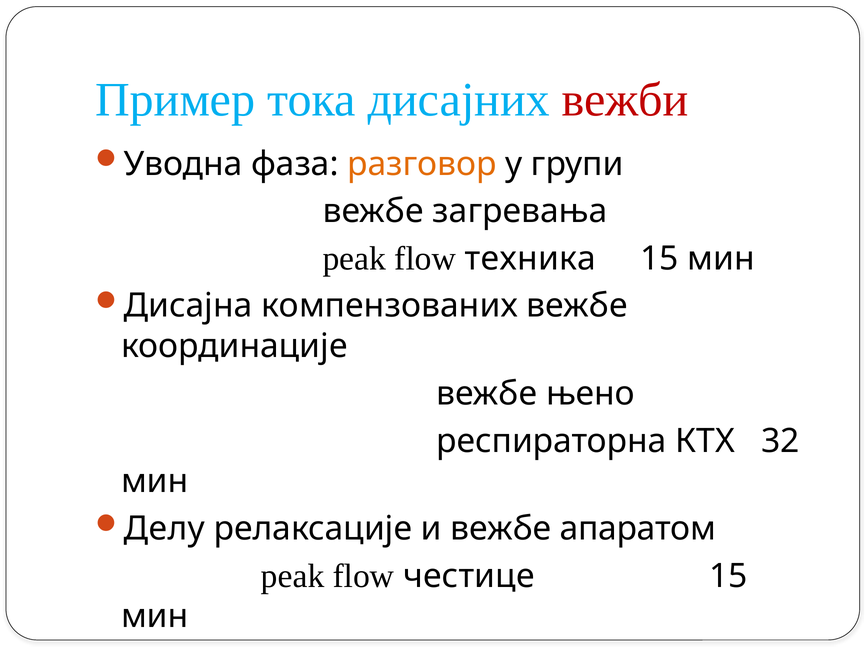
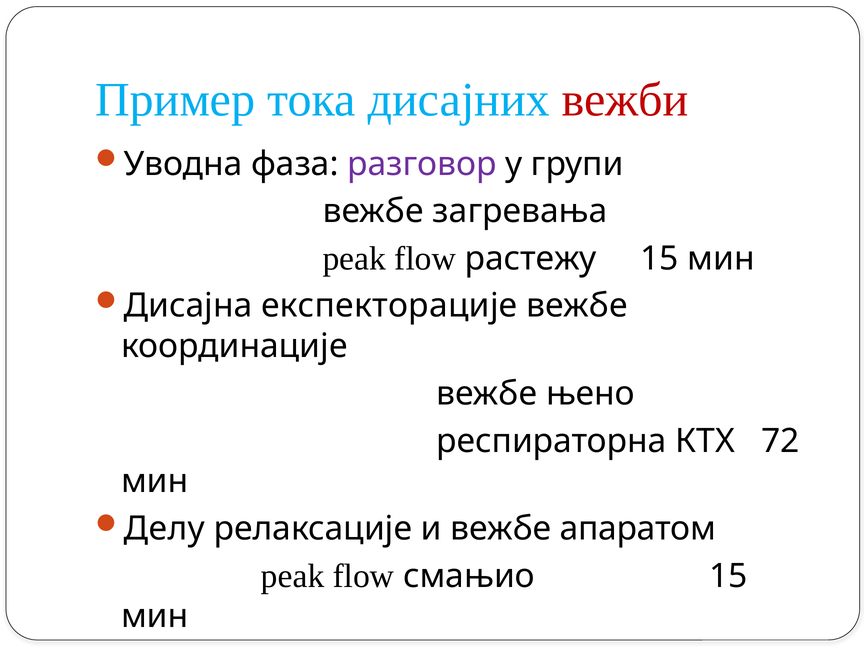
разговор colour: orange -> purple
техника: техника -> растежу
компензованих: компензованих -> експекторације
32: 32 -> 72
честице: честице -> смањио
